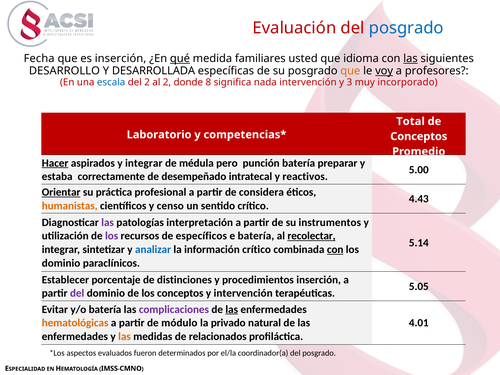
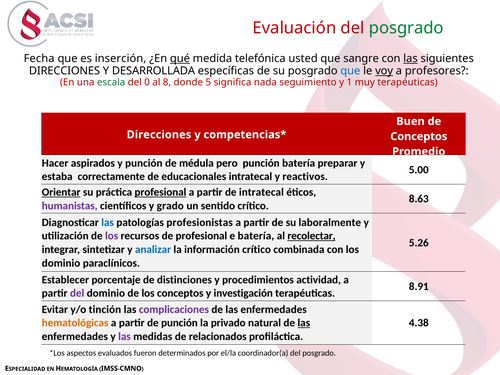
posgrado at (406, 28) colour: blue -> green
familiares: familiares -> telefónica
idioma: idioma -> sangre
DESARROLLO at (64, 71): DESARROLLO -> DIRECCIONES
que at (350, 71) colour: orange -> blue
escala colour: blue -> green
del 2: 2 -> 0
al 2: 2 -> 8
8: 8 -> 5
nada intervención: intervención -> seguimiento
3: 3 -> 1
muy incorporado: incorporado -> terapéuticas
Total: Total -> Buen
Laboratorio at (159, 135): Laboratorio -> Direcciones
Hacer underline: present -> none
y integrar: integrar -> punción
desempeñado: desempeñado -> educacionales
profesional at (160, 192) underline: none -> present
de considera: considera -> intratecal
4.43: 4.43 -> 8.63
humanistas colour: orange -> purple
censo: censo -> grado
las at (108, 222) colour: purple -> blue
interpretación: interpretación -> profesionistas
instrumentos: instrumentos -> laboralmente
de específicos: específicos -> profesional
5.14: 5.14 -> 5.26
con at (335, 250) underline: present -> none
procedimientos inserción: inserción -> actividad
5.05: 5.05 -> 8.91
y intervención: intervención -> investigación
y/o batería: batería -> tinción
las at (232, 309) underline: present -> none
de módulo: módulo -> punción
las at (304, 323) underline: none -> present
4.01: 4.01 -> 4.38
las at (125, 337) colour: orange -> purple
